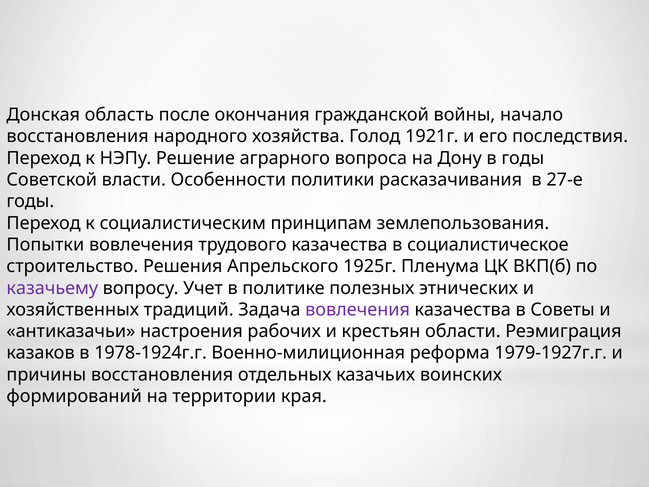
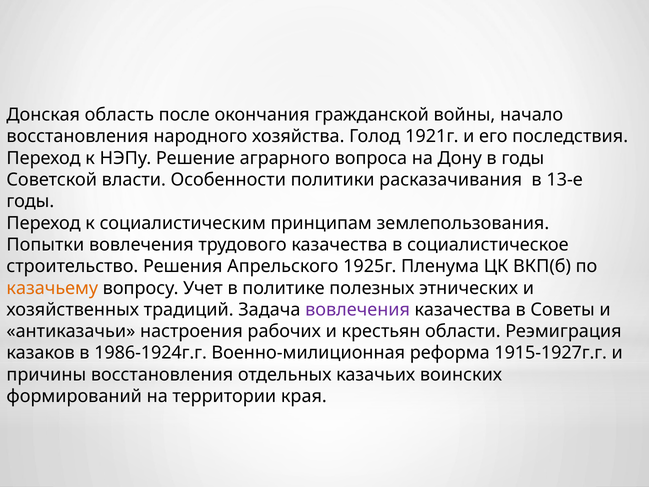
27-е: 27-е -> 13-е
казачьему colour: purple -> orange
1978-1924г.г: 1978-1924г.г -> 1986-1924г.г
1979-1927г.г: 1979-1927г.г -> 1915-1927г.г
